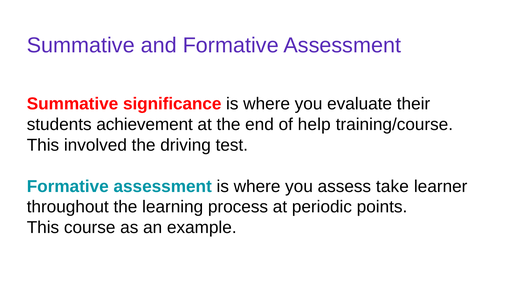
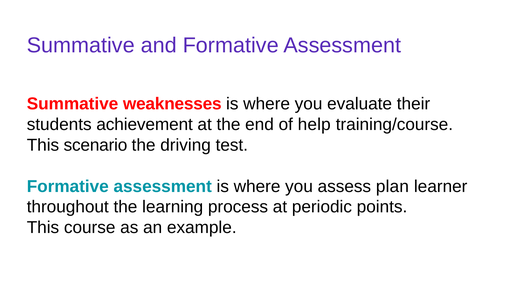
significance: significance -> weaknesses
involved: involved -> scenario
take: take -> plan
